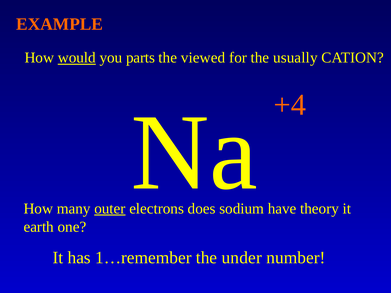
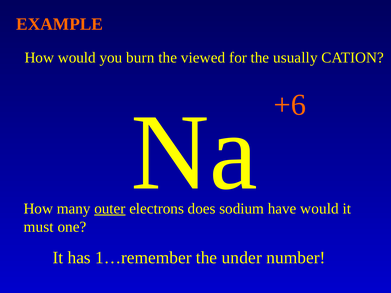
would at (77, 58) underline: present -> none
parts: parts -> burn
+4: +4 -> +6
have theory: theory -> would
earth: earth -> must
